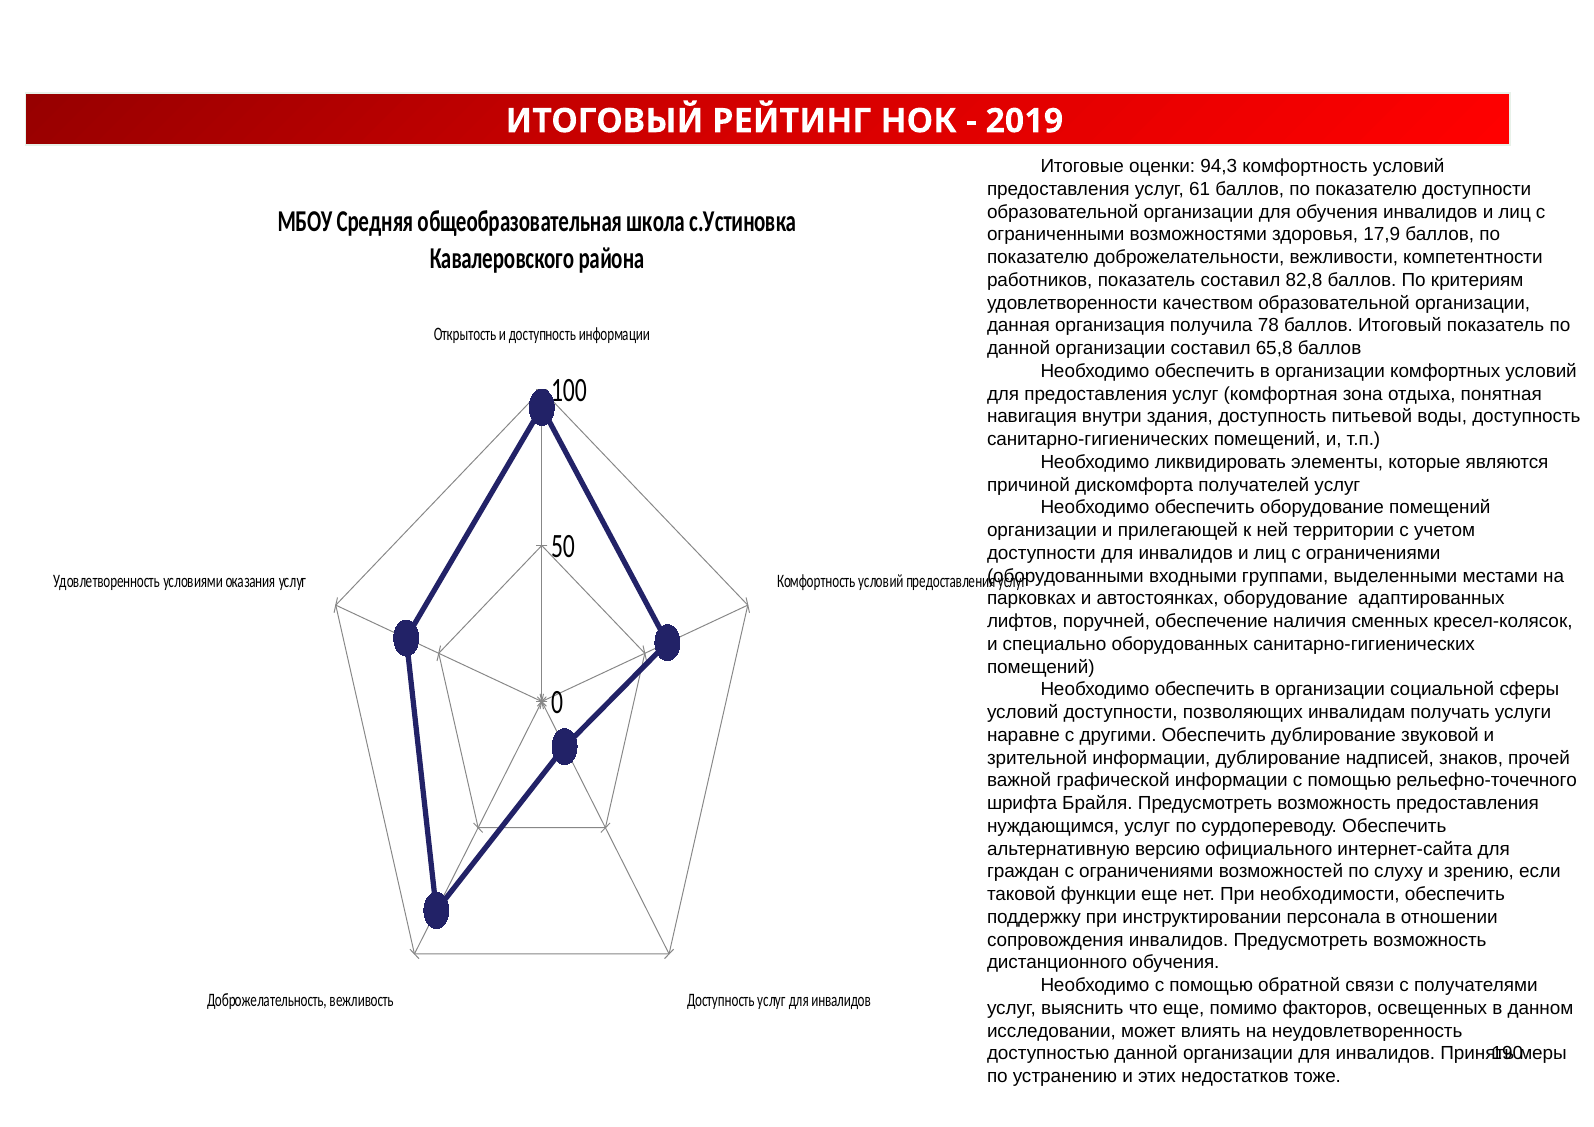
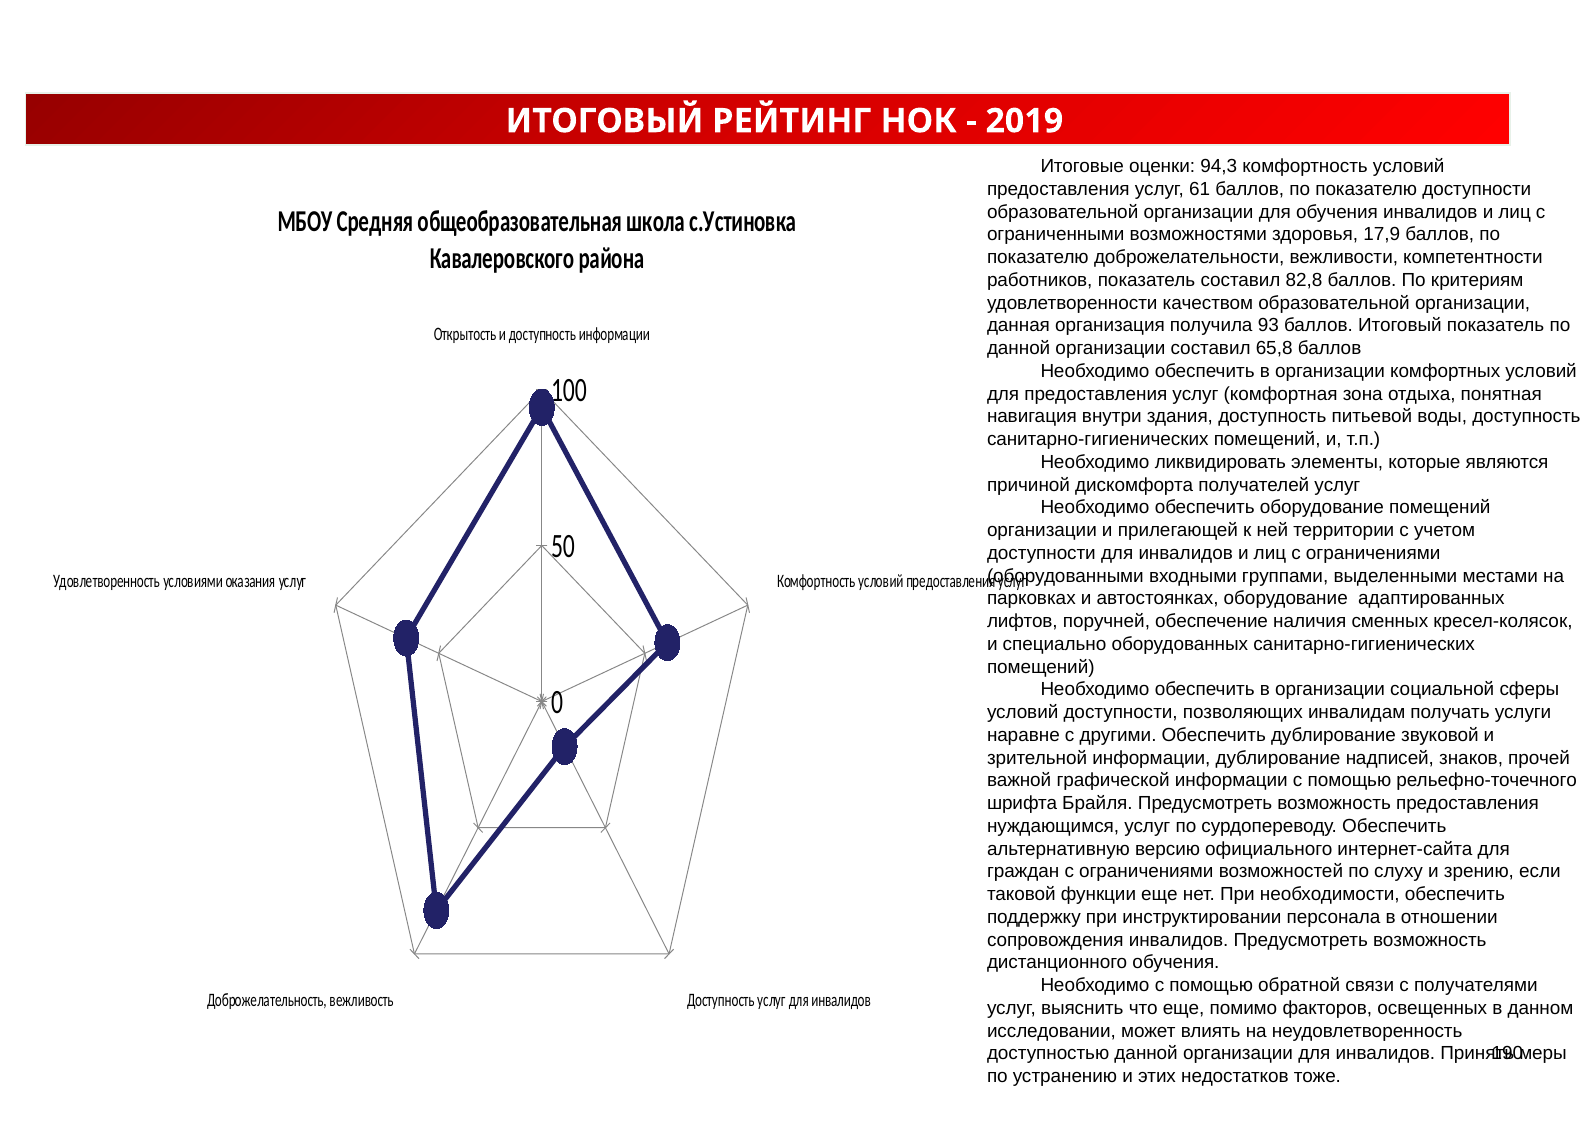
78: 78 -> 93
